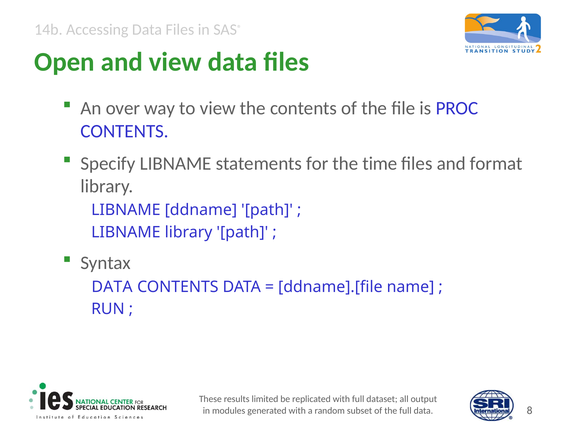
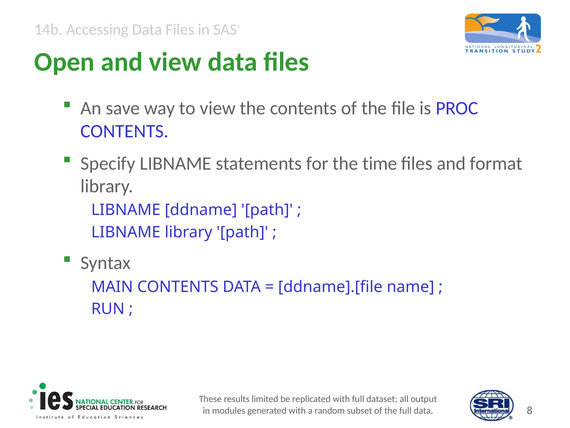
over: over -> save
DATA at (112, 286): DATA -> MAIN
